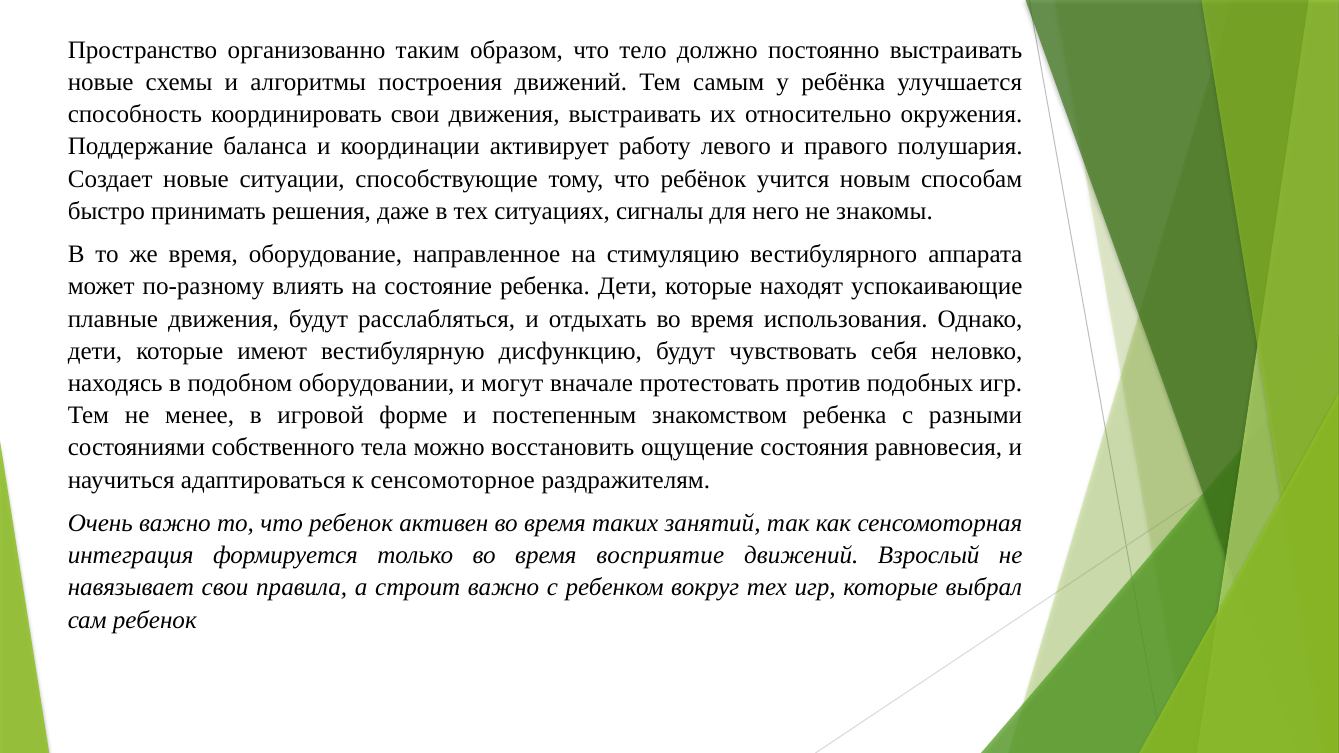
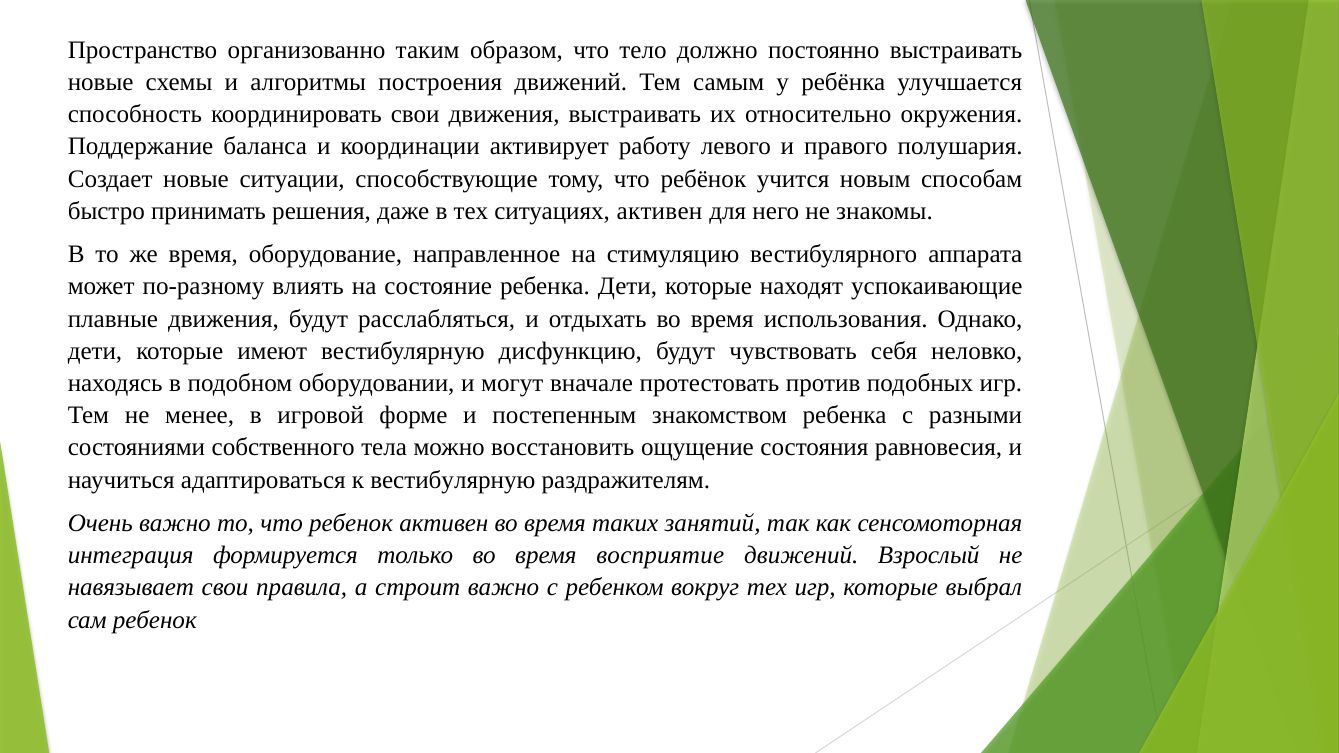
ситуациях сигналы: сигналы -> активен
к сенсомоторное: сенсомоторное -> вестибулярную
